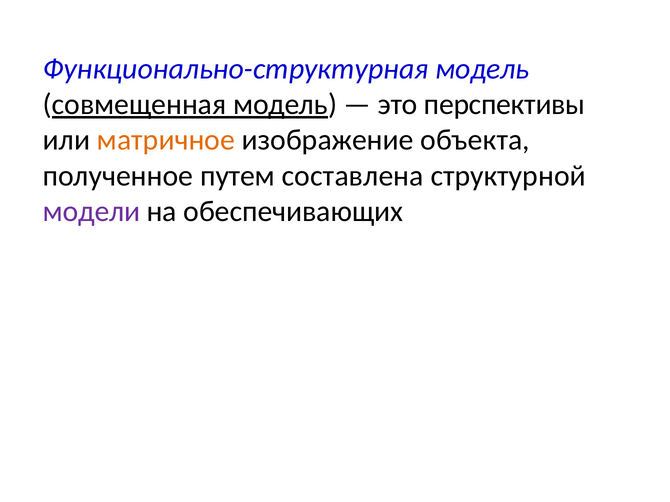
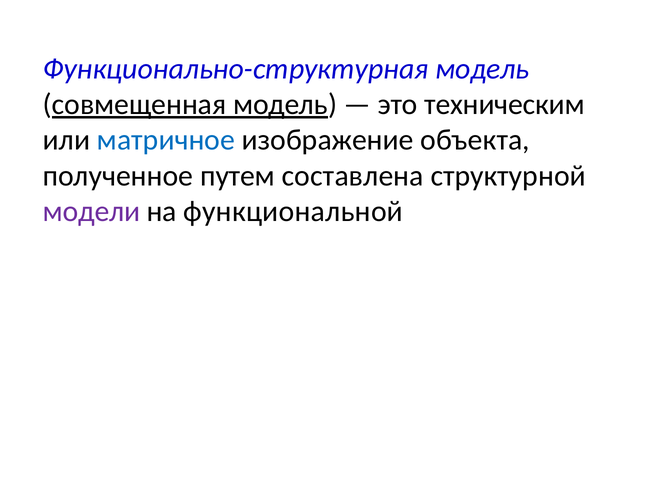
перспективы: перспективы -> техническим
матричное colour: orange -> blue
обеспечивающих: обеспечивающих -> функциональной
